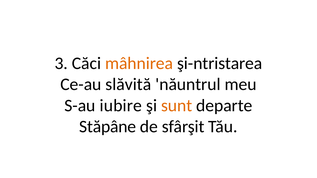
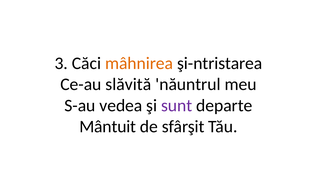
iubire: iubire -> vedea
sunt colour: orange -> purple
Stăpâne: Stăpâne -> Mântuit
